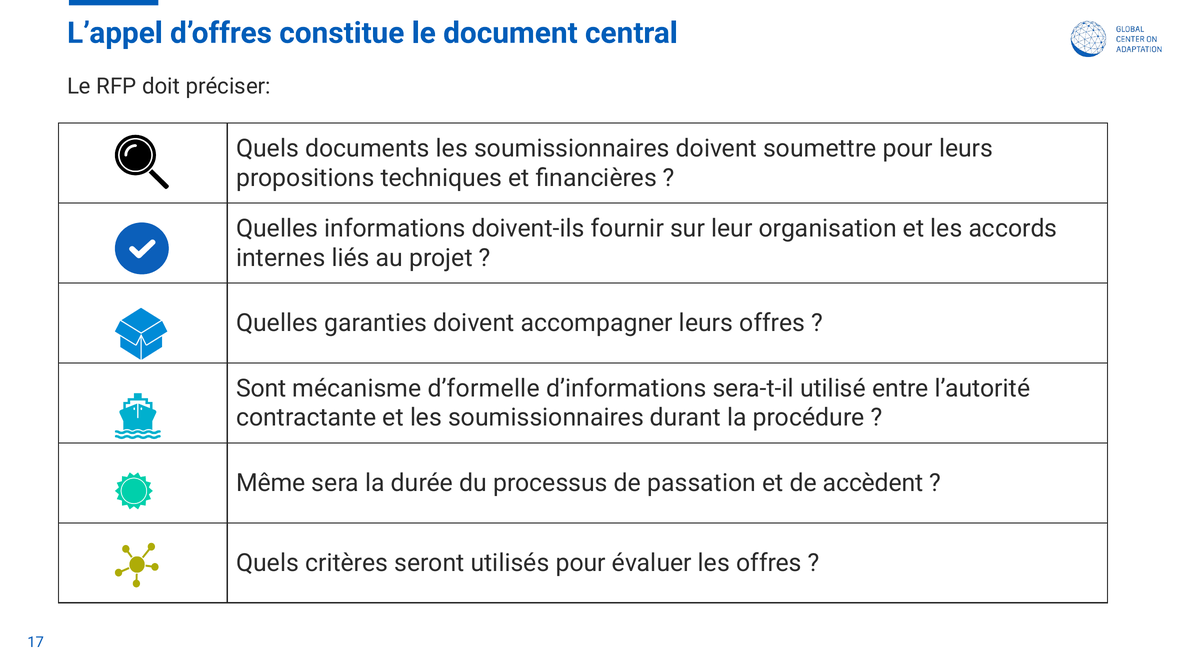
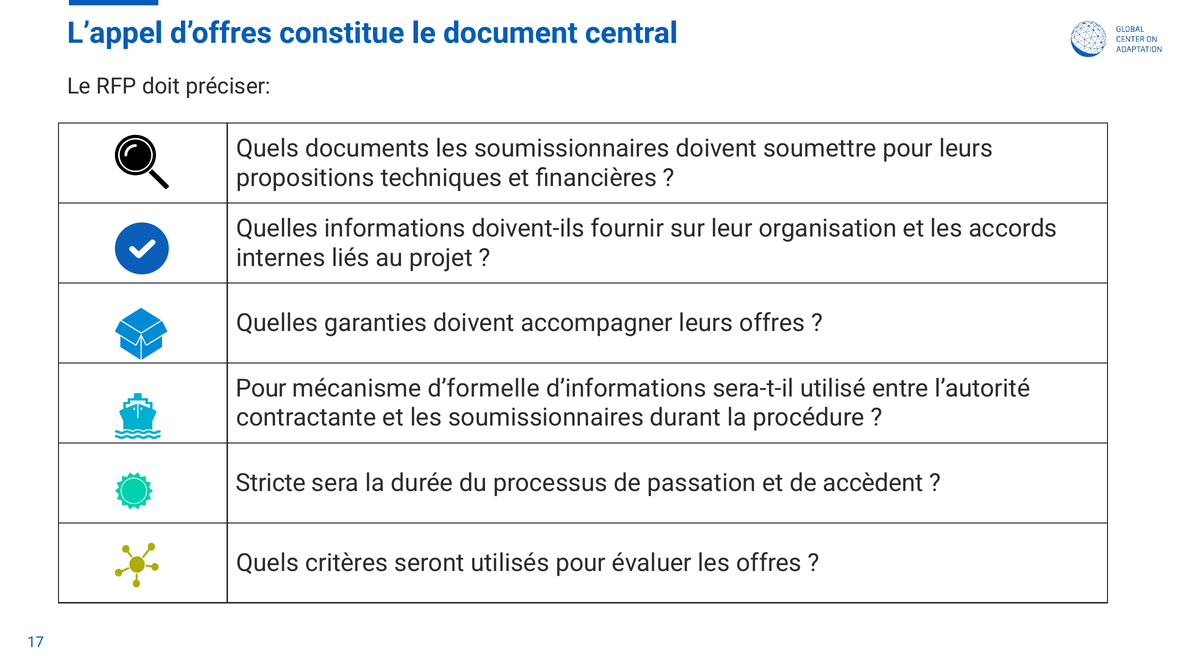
Sont at (261, 389): Sont -> Pour
Même: Même -> Stricte
